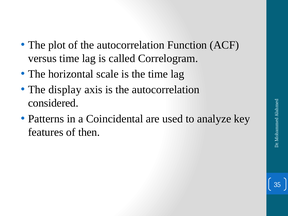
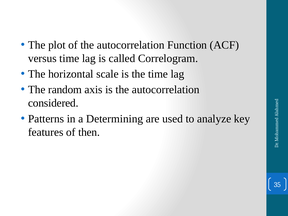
display: display -> random
Coincidental: Coincidental -> Determining
